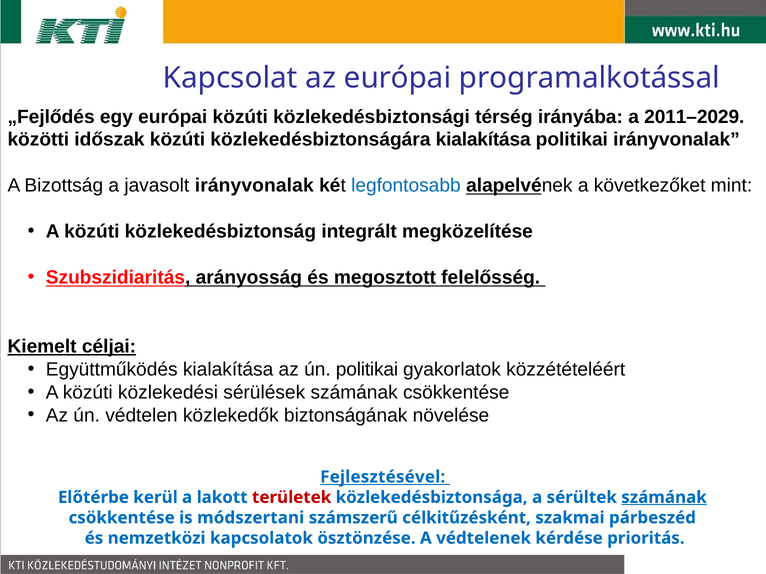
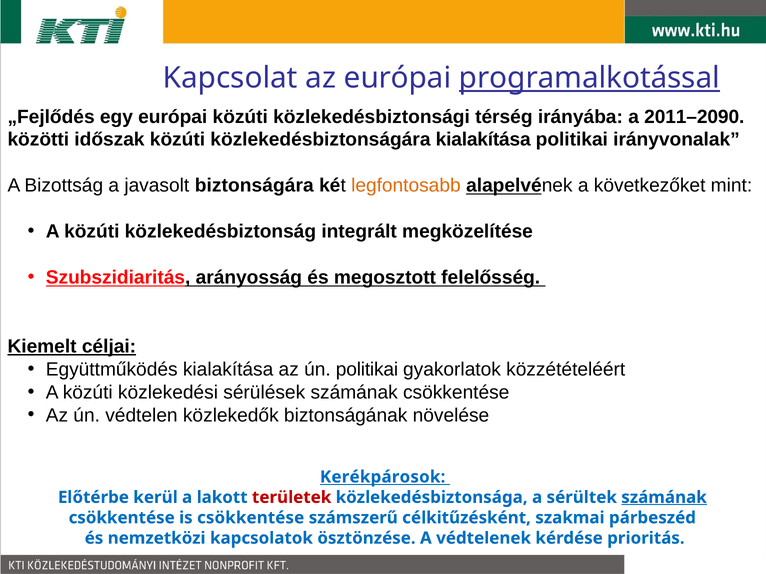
programalkotással underline: none -> present
2011–2029: 2011–2029 -> 2011–2090
javasolt irányvonalak: irányvonalak -> biztonságára
legfontosabb colour: blue -> orange
Fejlesztésével: Fejlesztésével -> Kerékpárosok
is módszertani: módszertani -> csökkentése
